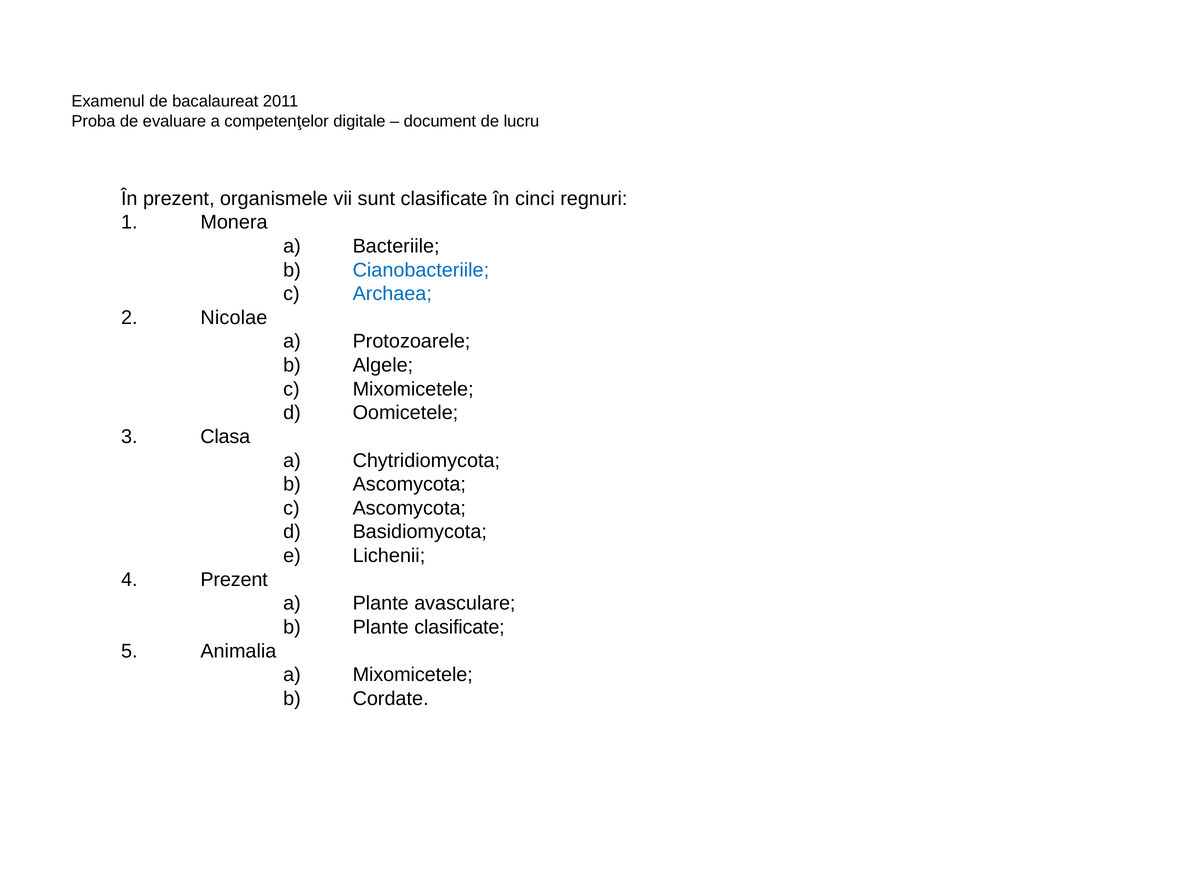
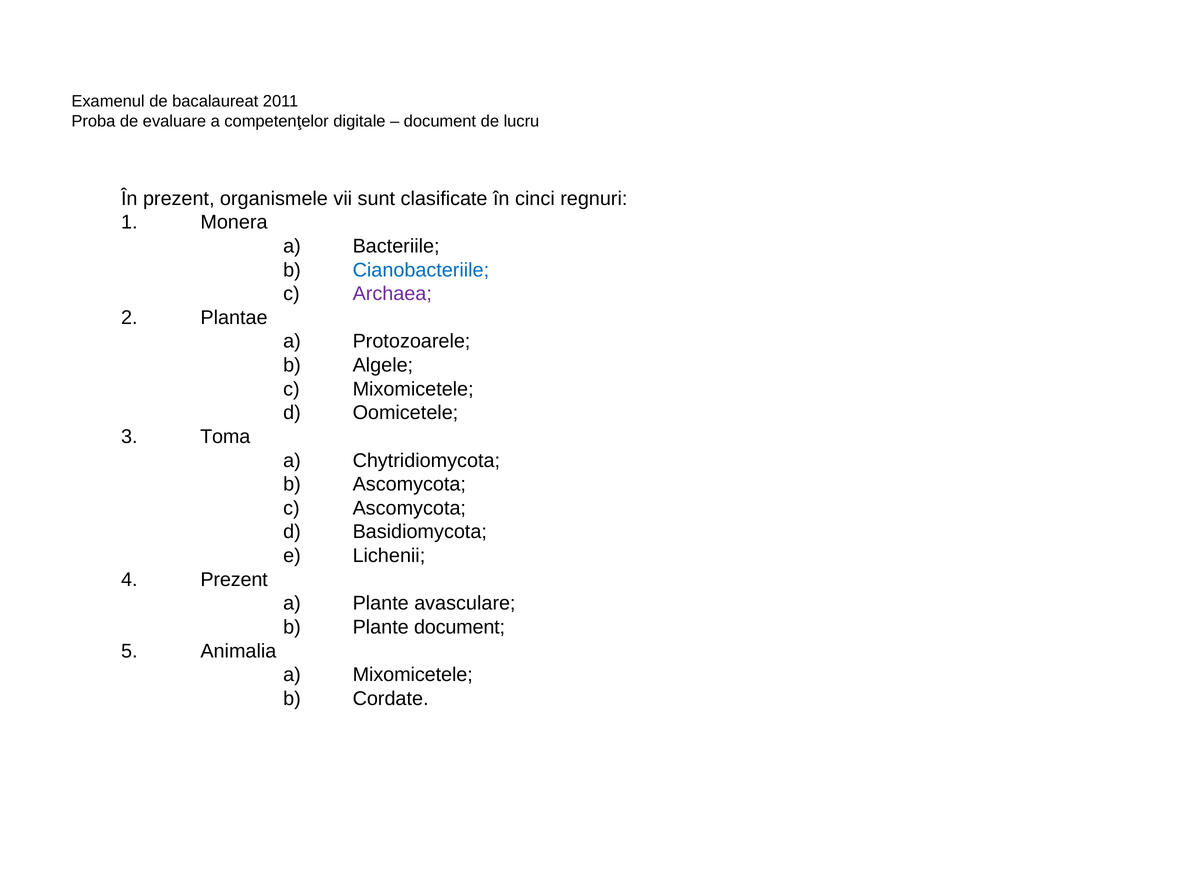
Archaea colour: blue -> purple
Nicolae: Nicolae -> Plantae
Clasa: Clasa -> Toma
Plante clasificate: clasificate -> document
